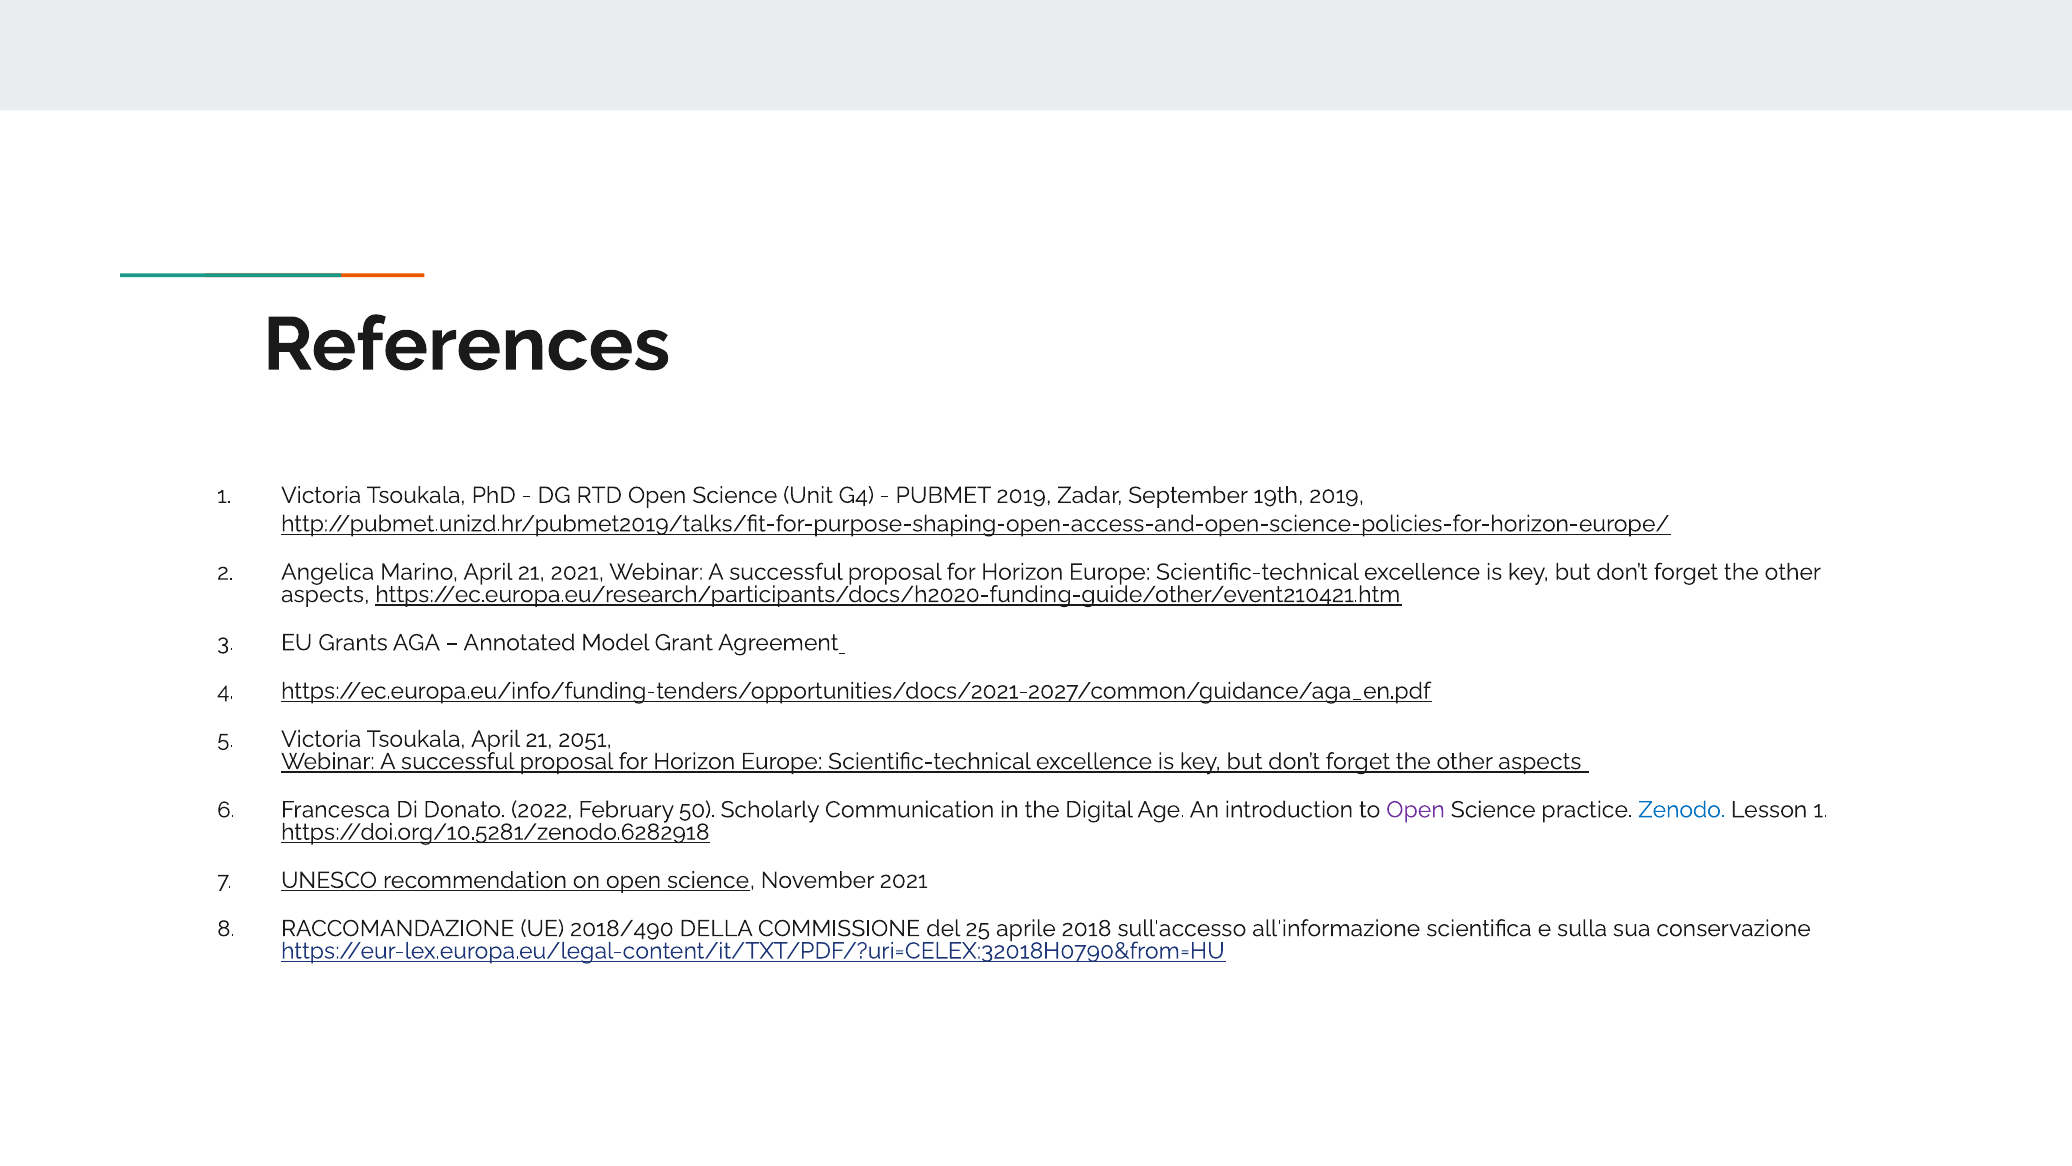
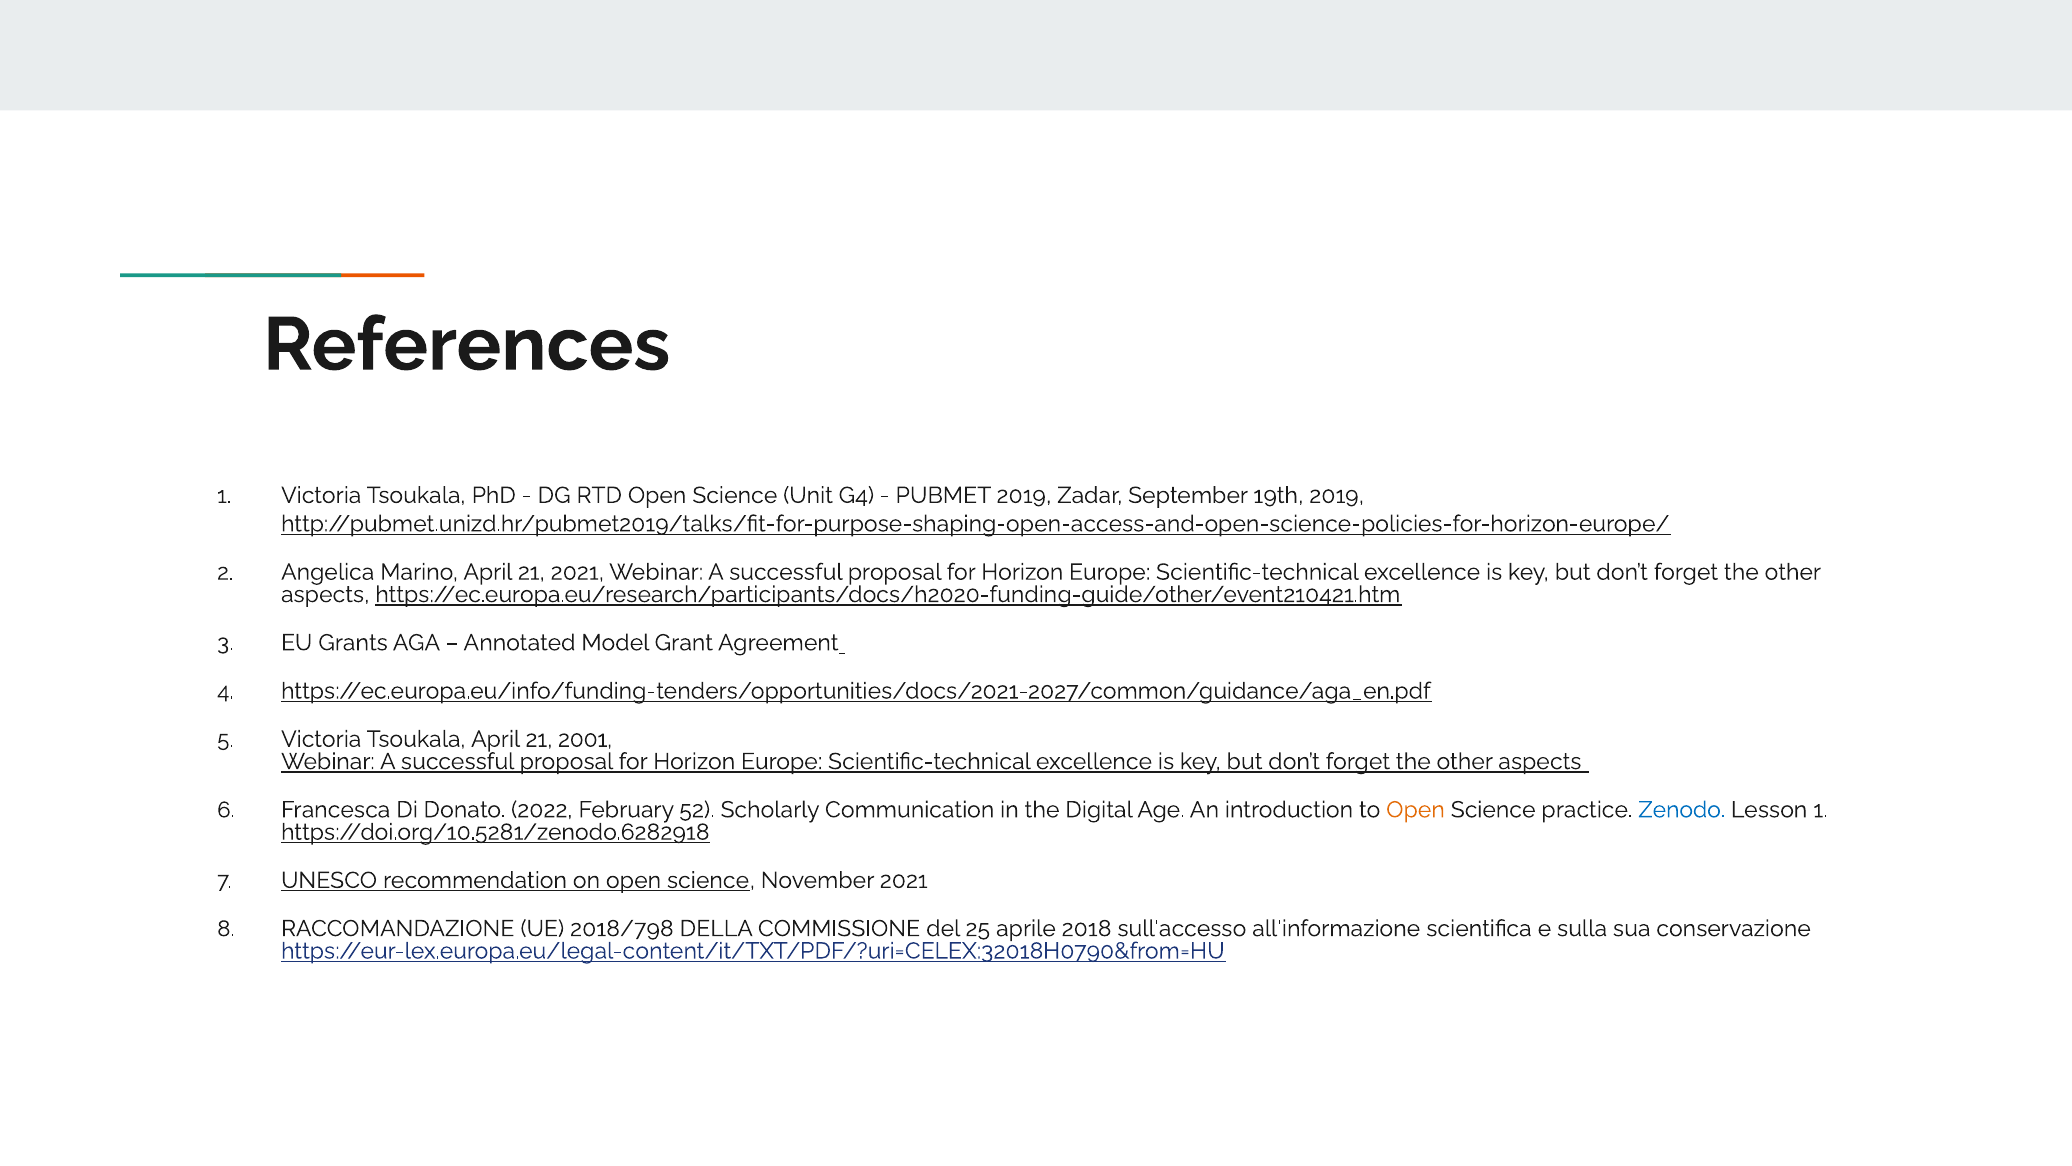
2051: 2051 -> 2001
50: 50 -> 52
Open at (1415, 809) colour: purple -> orange
2018/490: 2018/490 -> 2018/798
